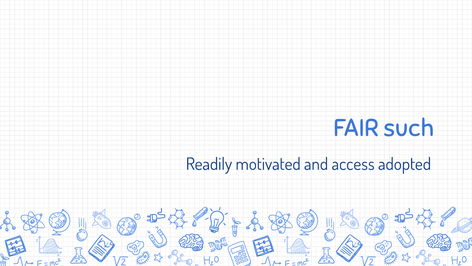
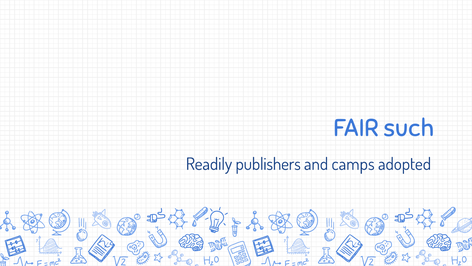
motivated: motivated -> publishers
access: access -> camps
